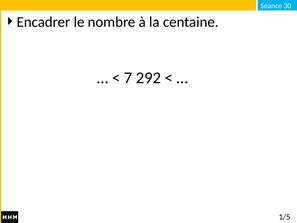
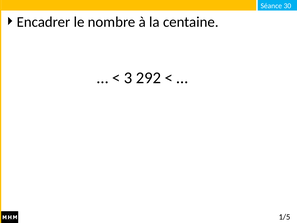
7: 7 -> 3
